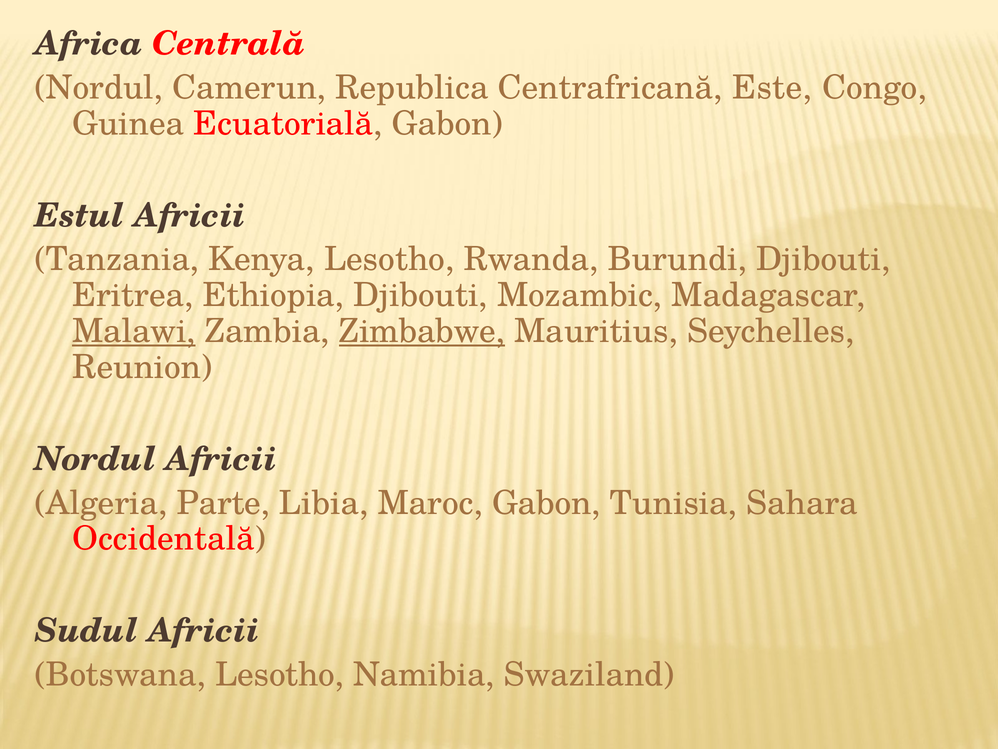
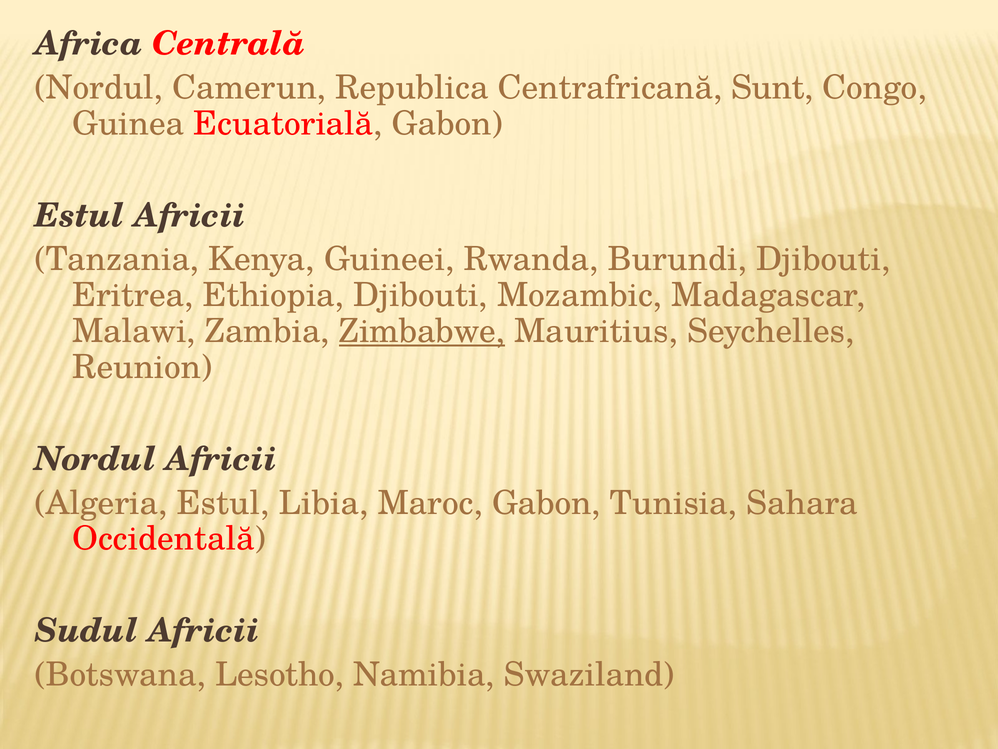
Este: Este -> Sunt
Kenya Lesotho: Lesotho -> Guineei
Malawi underline: present -> none
Algeria Parte: Parte -> Estul
